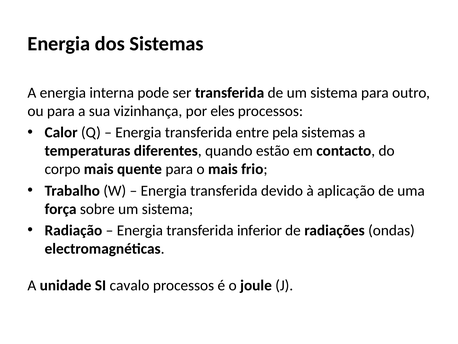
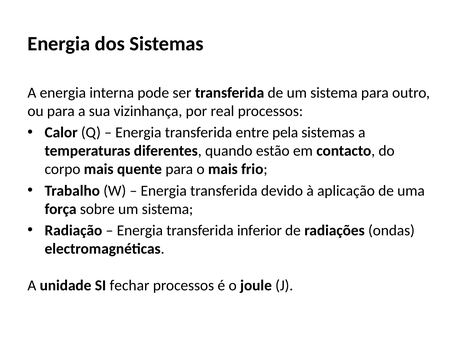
eles: eles -> real
cavalo: cavalo -> fechar
